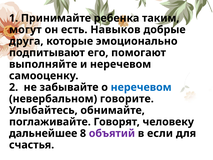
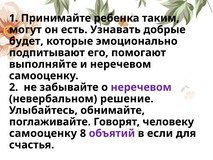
Навыков: Навыков -> Узнавать
друга: друга -> будет
неречевом at (141, 87) colour: blue -> purple
говорите: говорите -> решение
дальнейшее at (43, 133): дальнейшее -> самооценку
